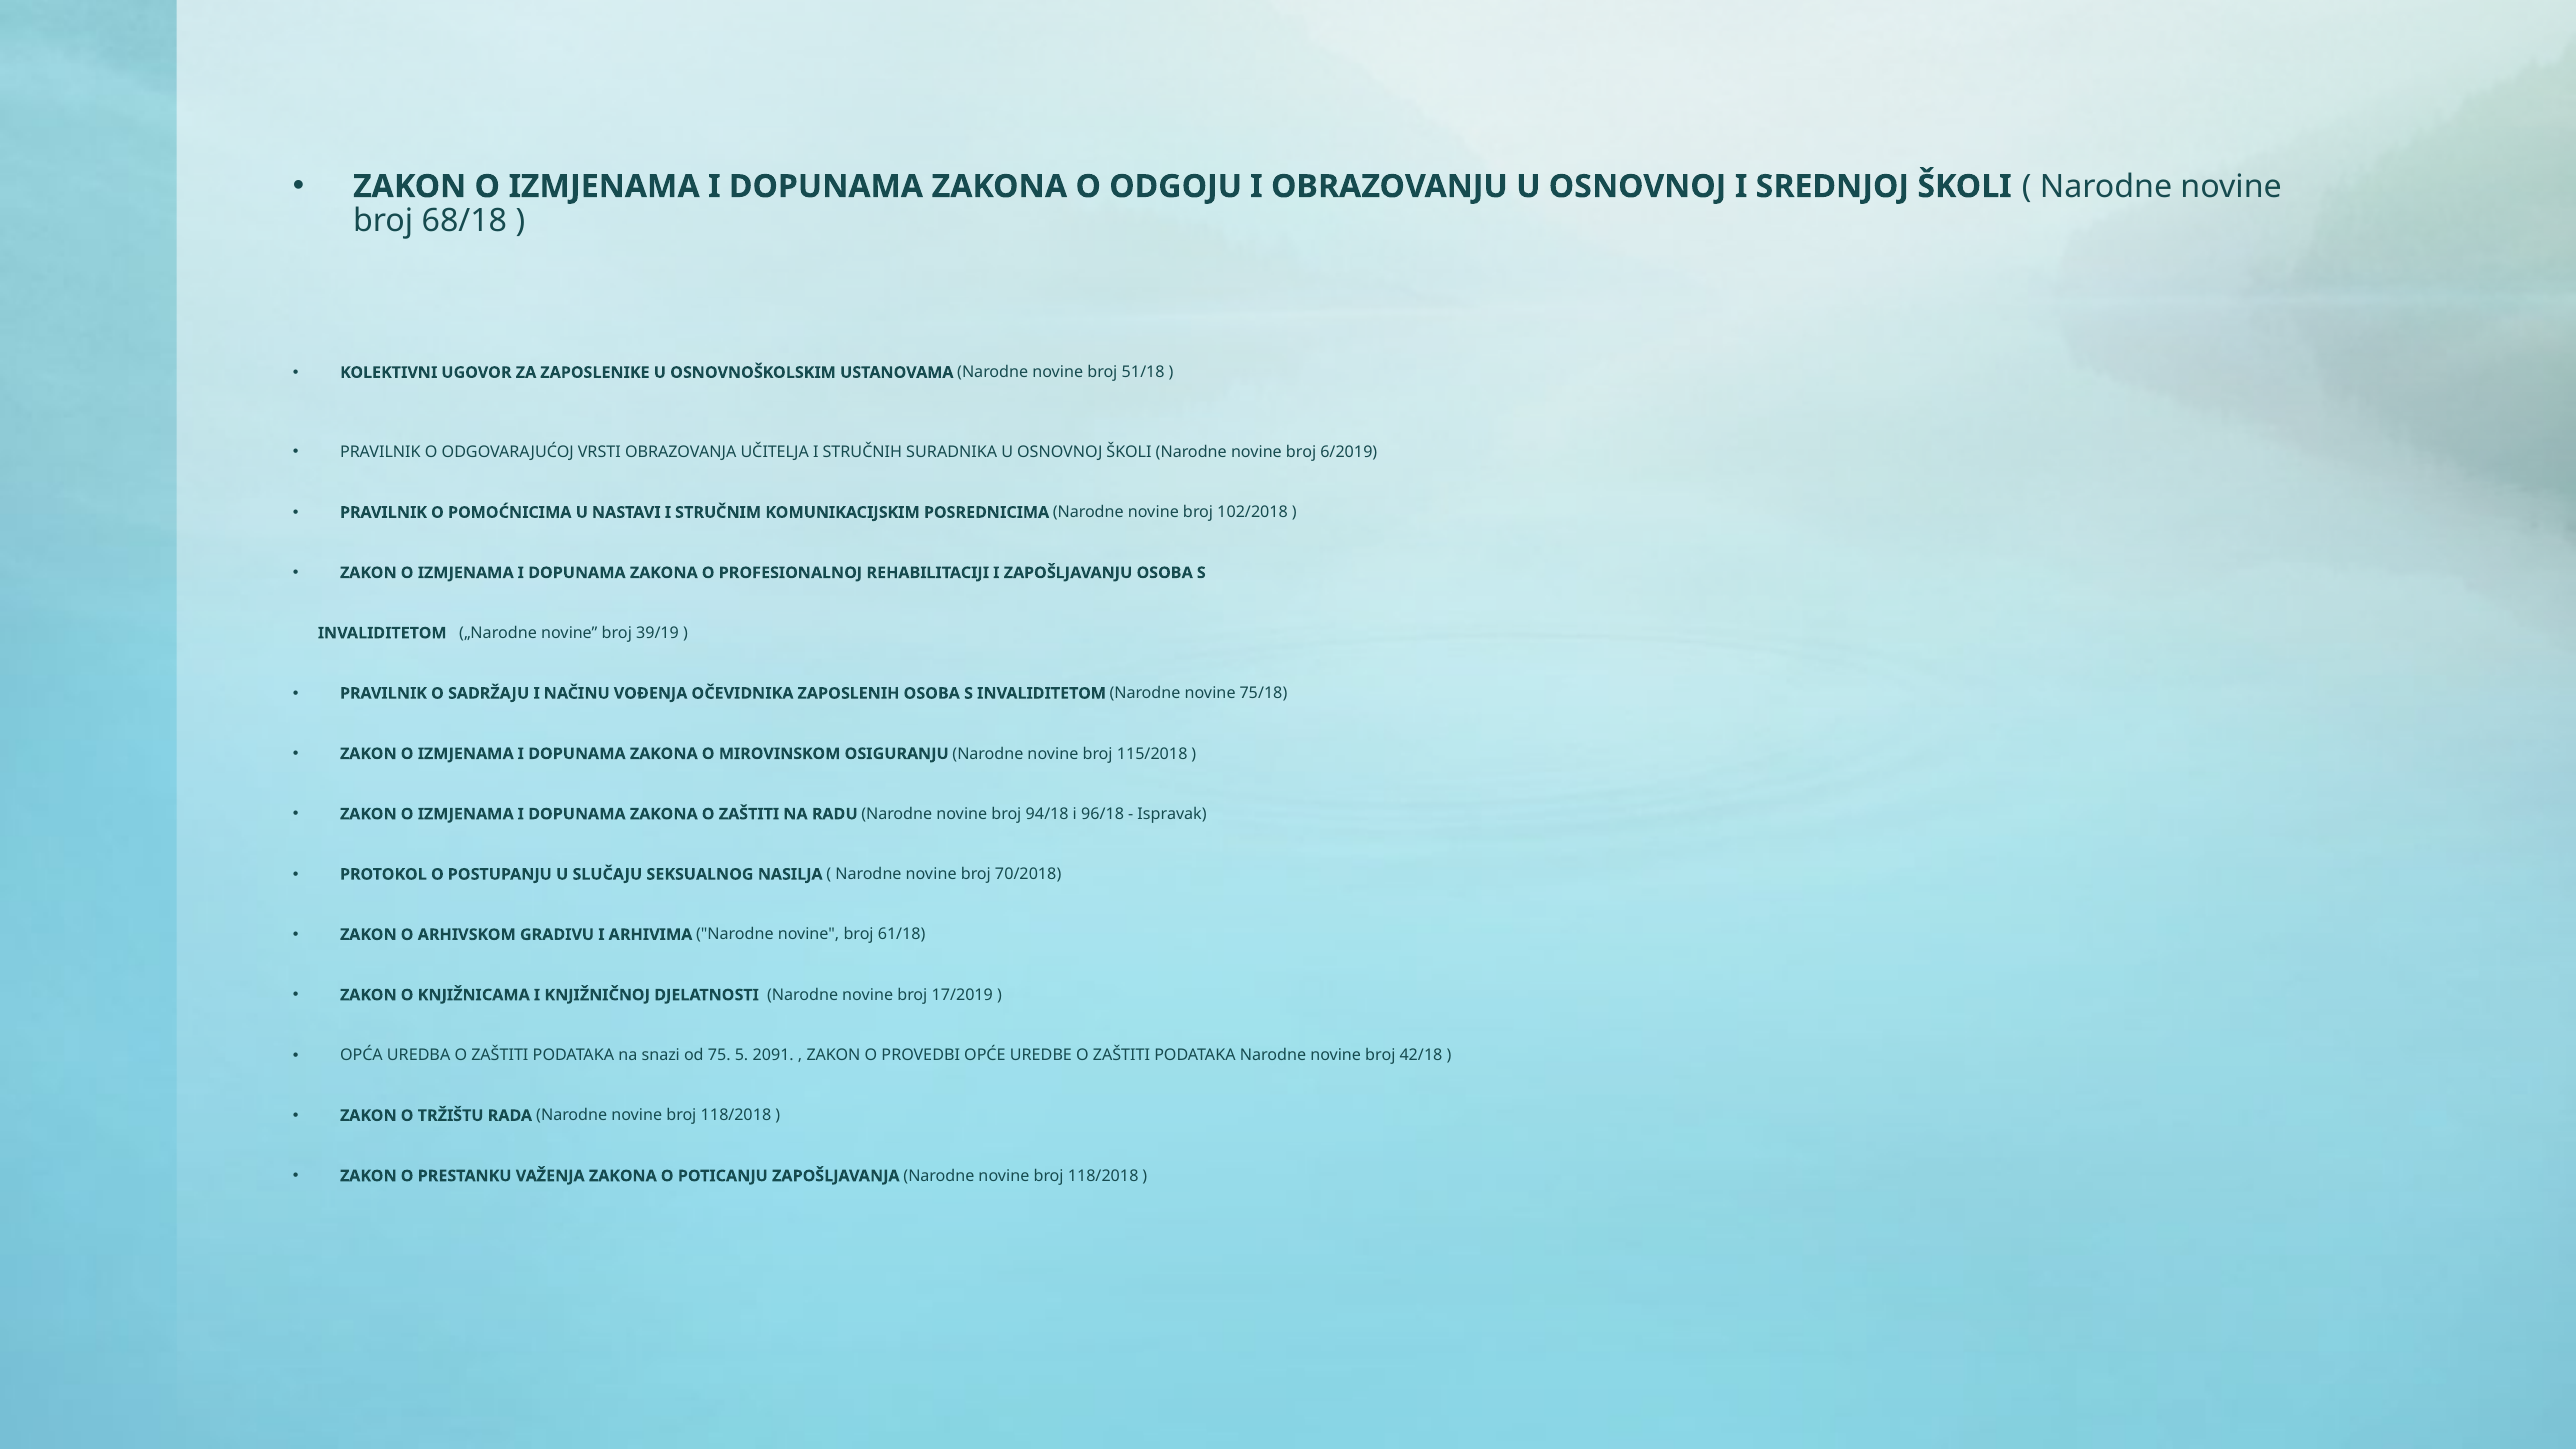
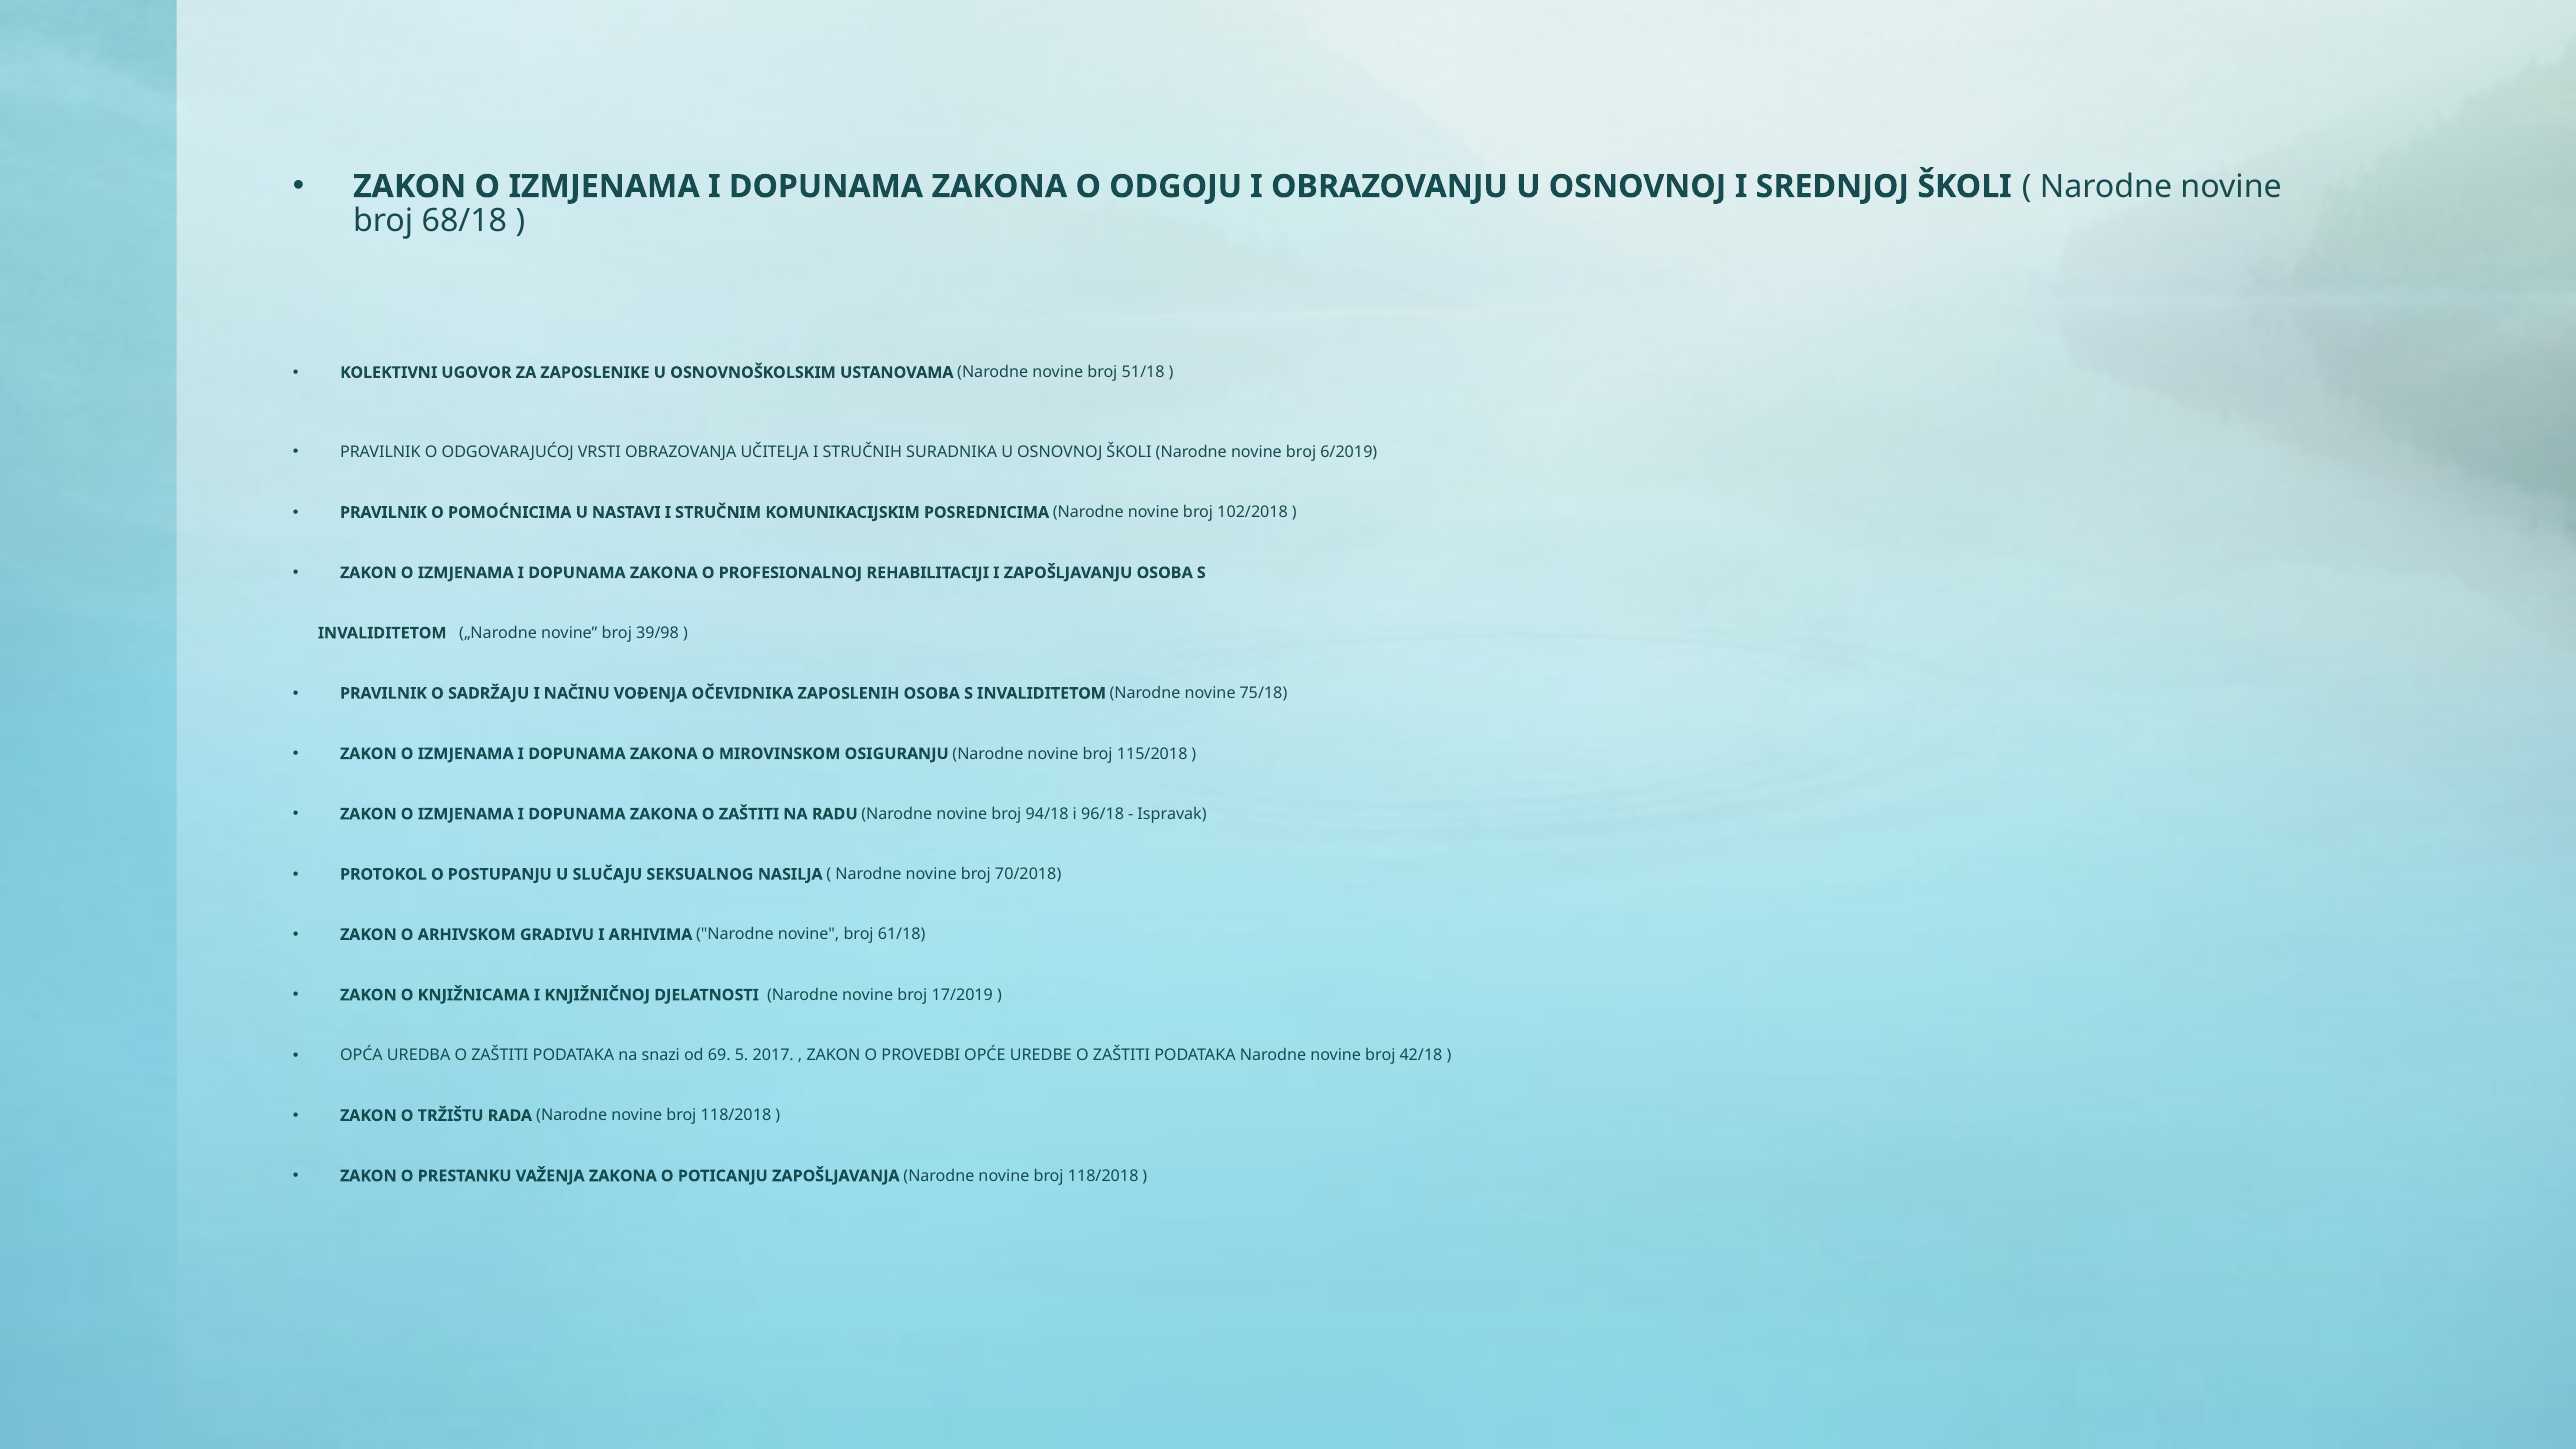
39/19: 39/19 -> 39/98
75: 75 -> 69
2091: 2091 -> 2017
